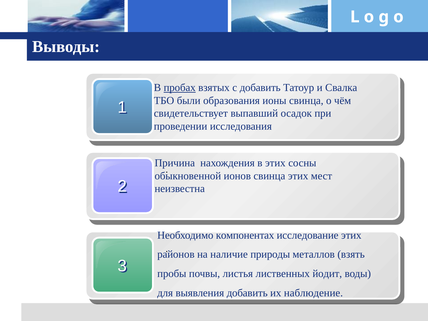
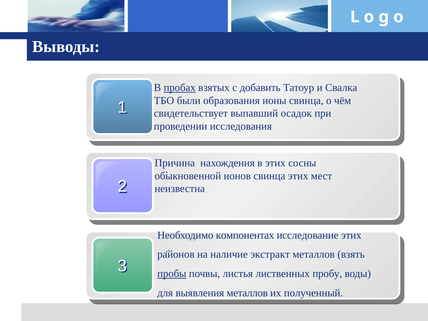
природы: природы -> экстракт
пробы underline: none -> present
йодит: йодит -> пробу
выявления добавить: добавить -> металлов
наблюдение: наблюдение -> полученный
